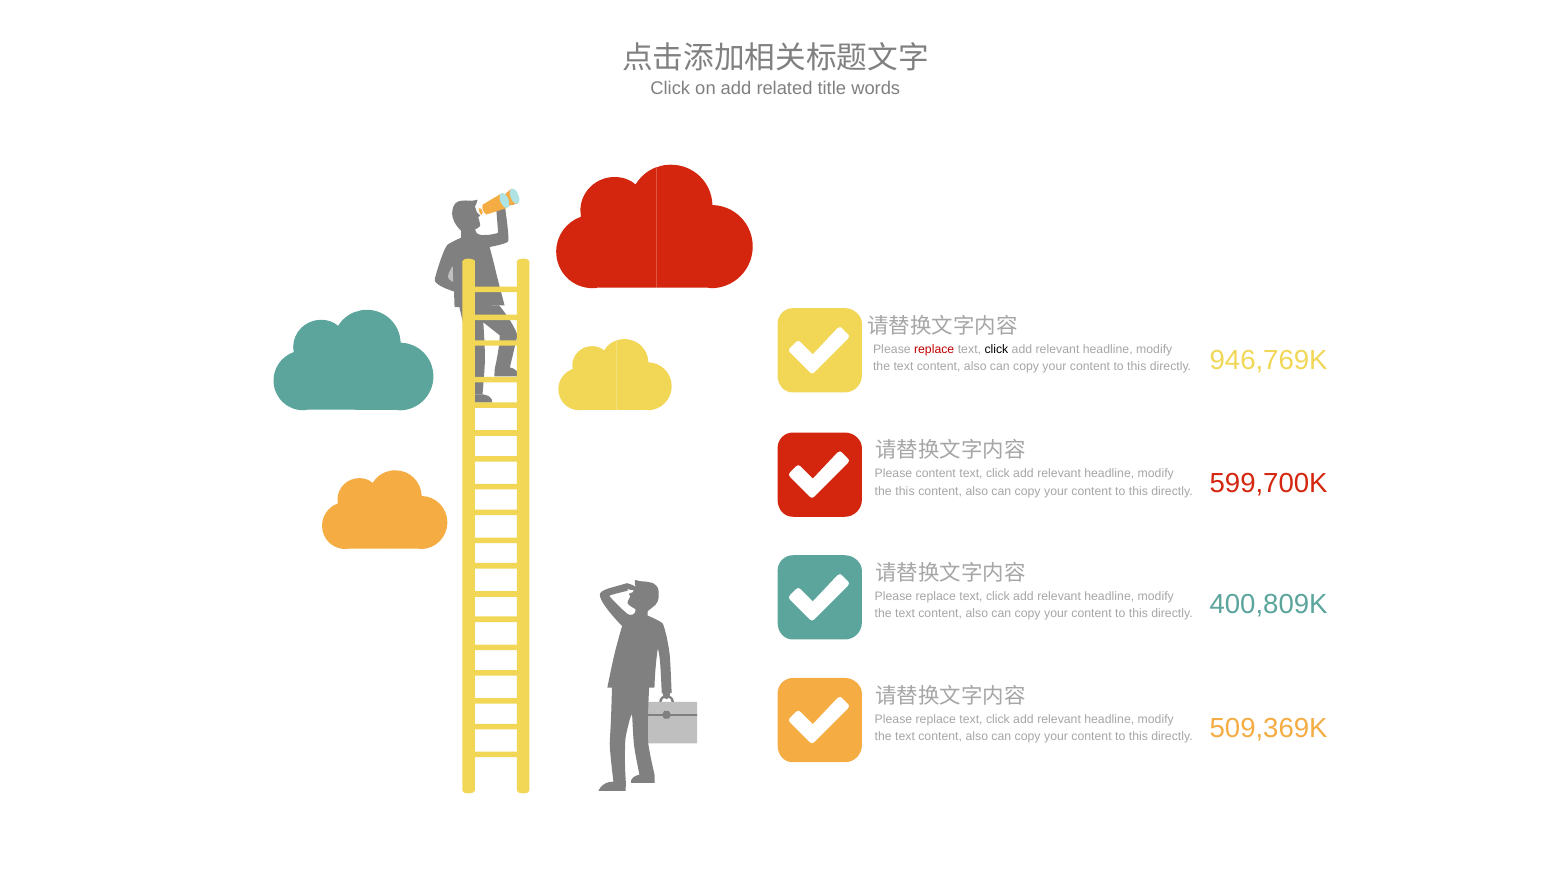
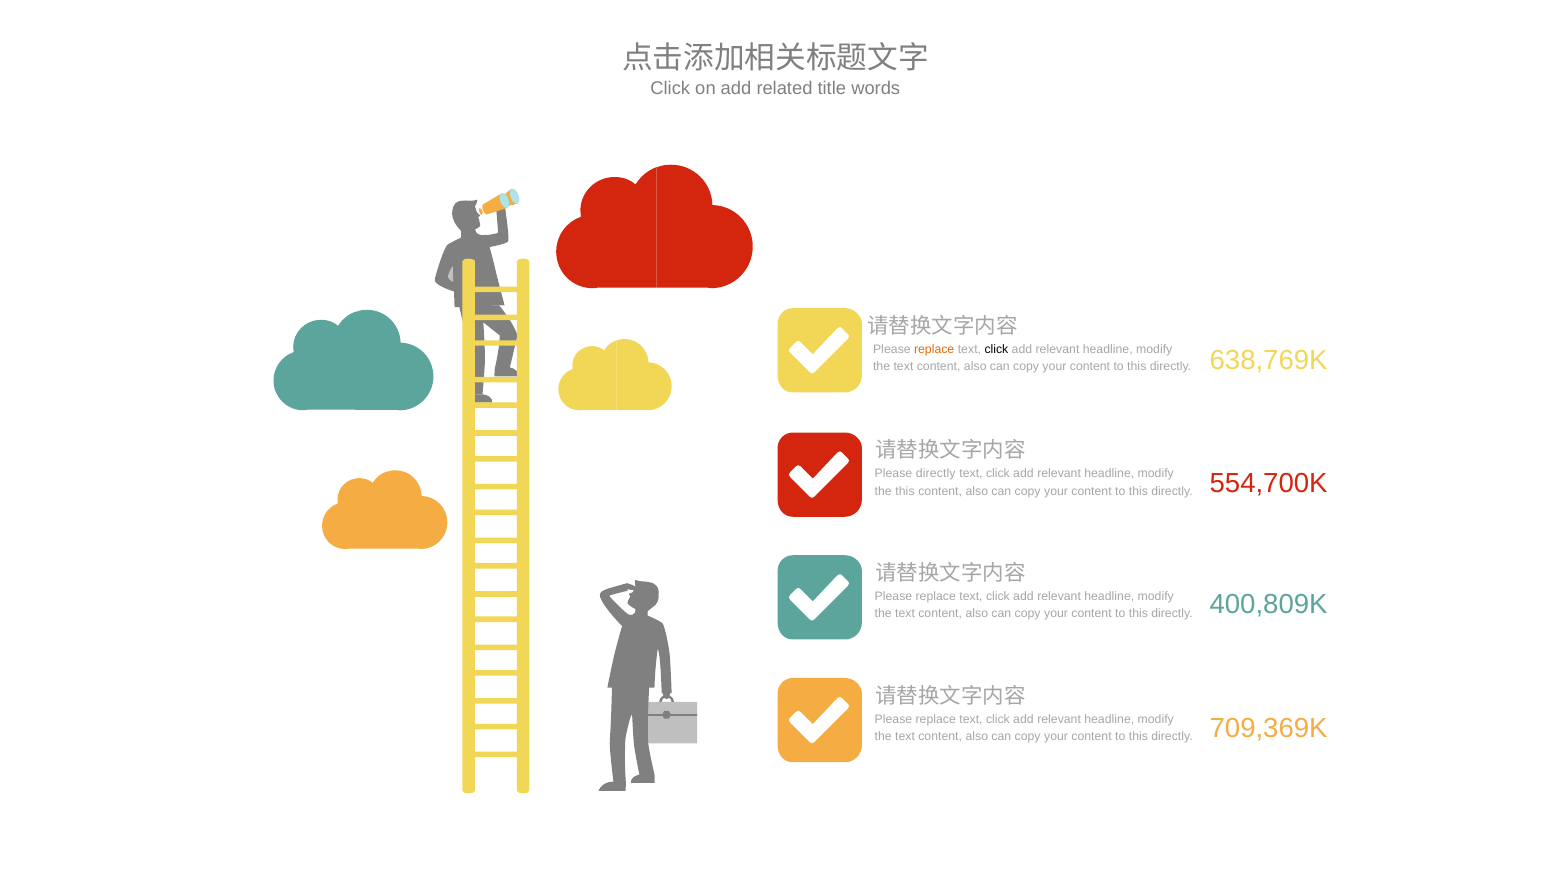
replace at (934, 349) colour: red -> orange
946,769K: 946,769K -> 638,769K
Please content: content -> directly
599,700K: 599,700K -> 554,700K
509,369K: 509,369K -> 709,369K
